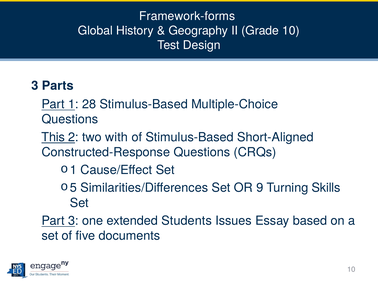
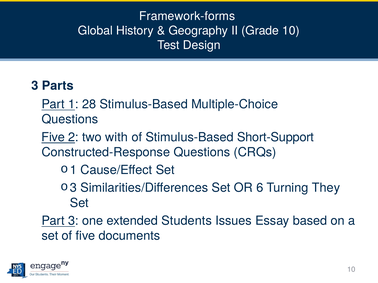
This at (53, 137): This -> Five
Short-Aligned: Short-Aligned -> Short-Support
5 at (73, 188): 5 -> 3
9: 9 -> 6
Skills: Skills -> They
